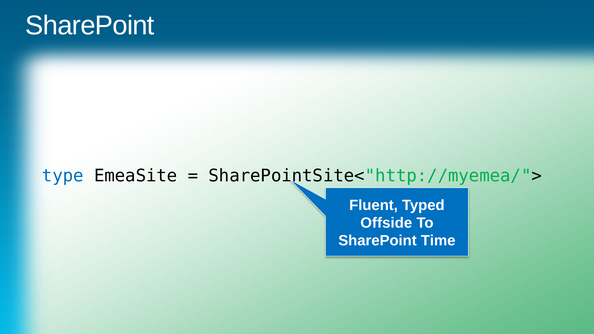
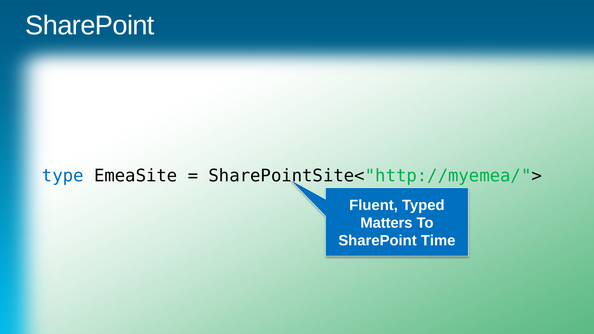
Offside: Offside -> Matters
